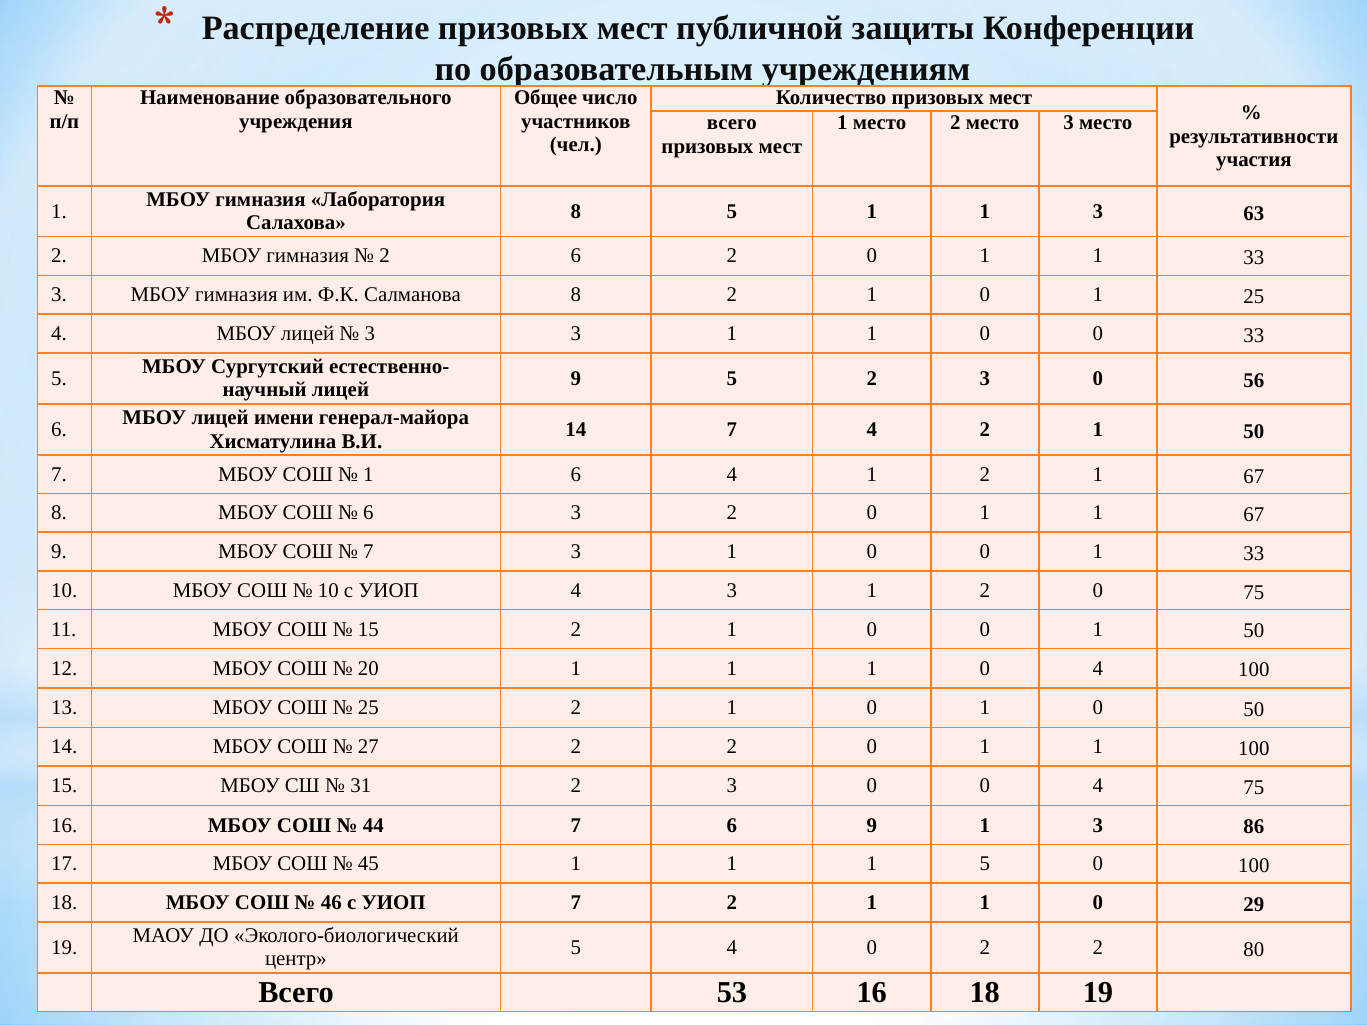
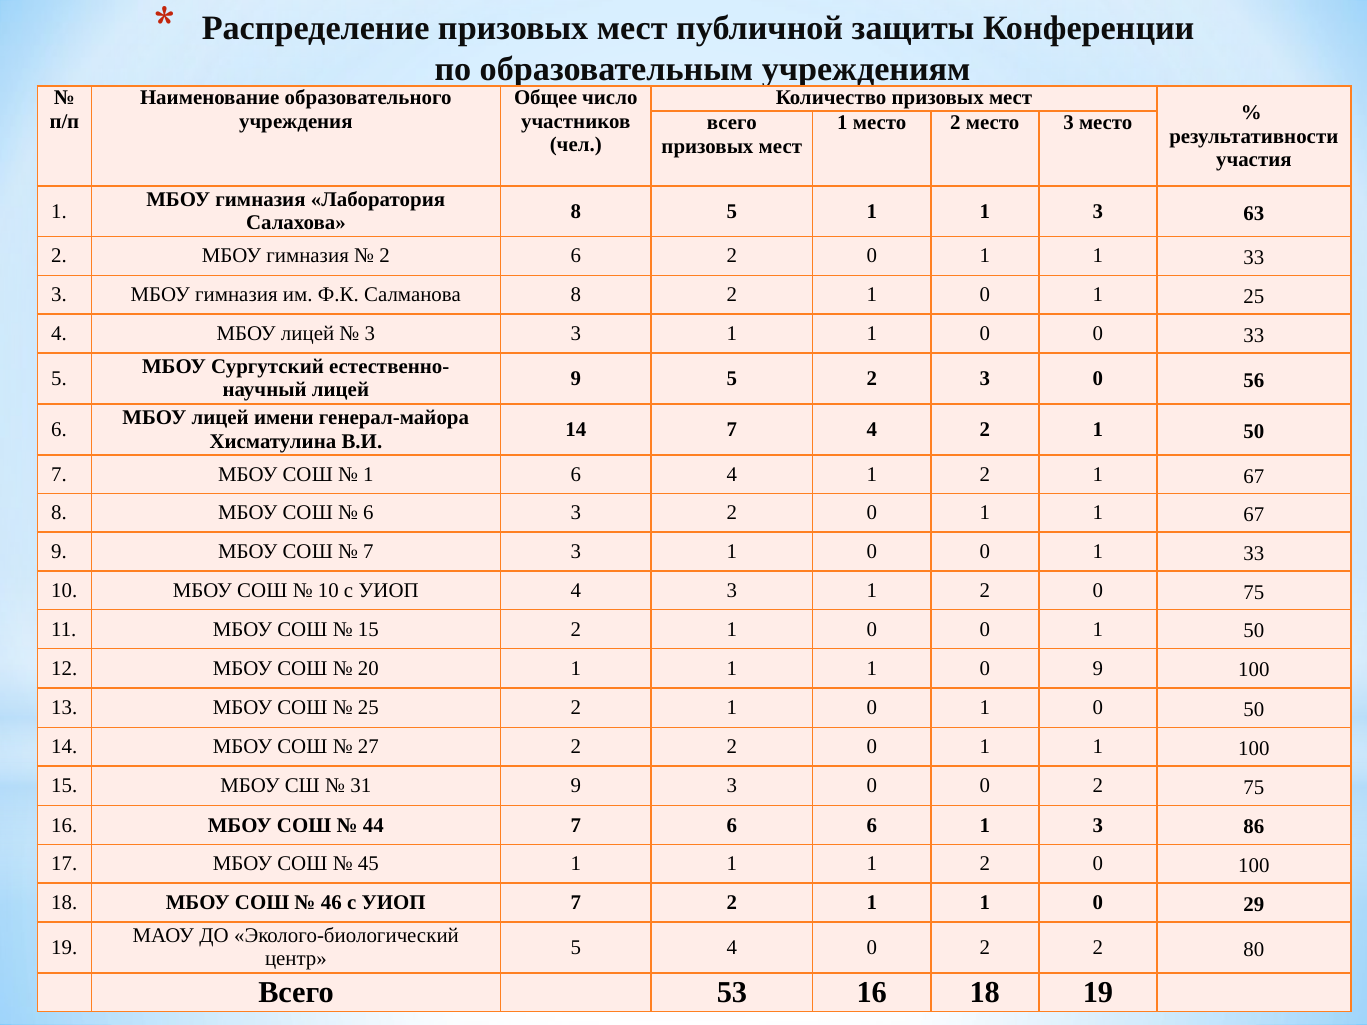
1 0 4: 4 -> 9
31 2: 2 -> 9
0 0 4: 4 -> 2
6 9: 9 -> 6
1 1 5: 5 -> 2
